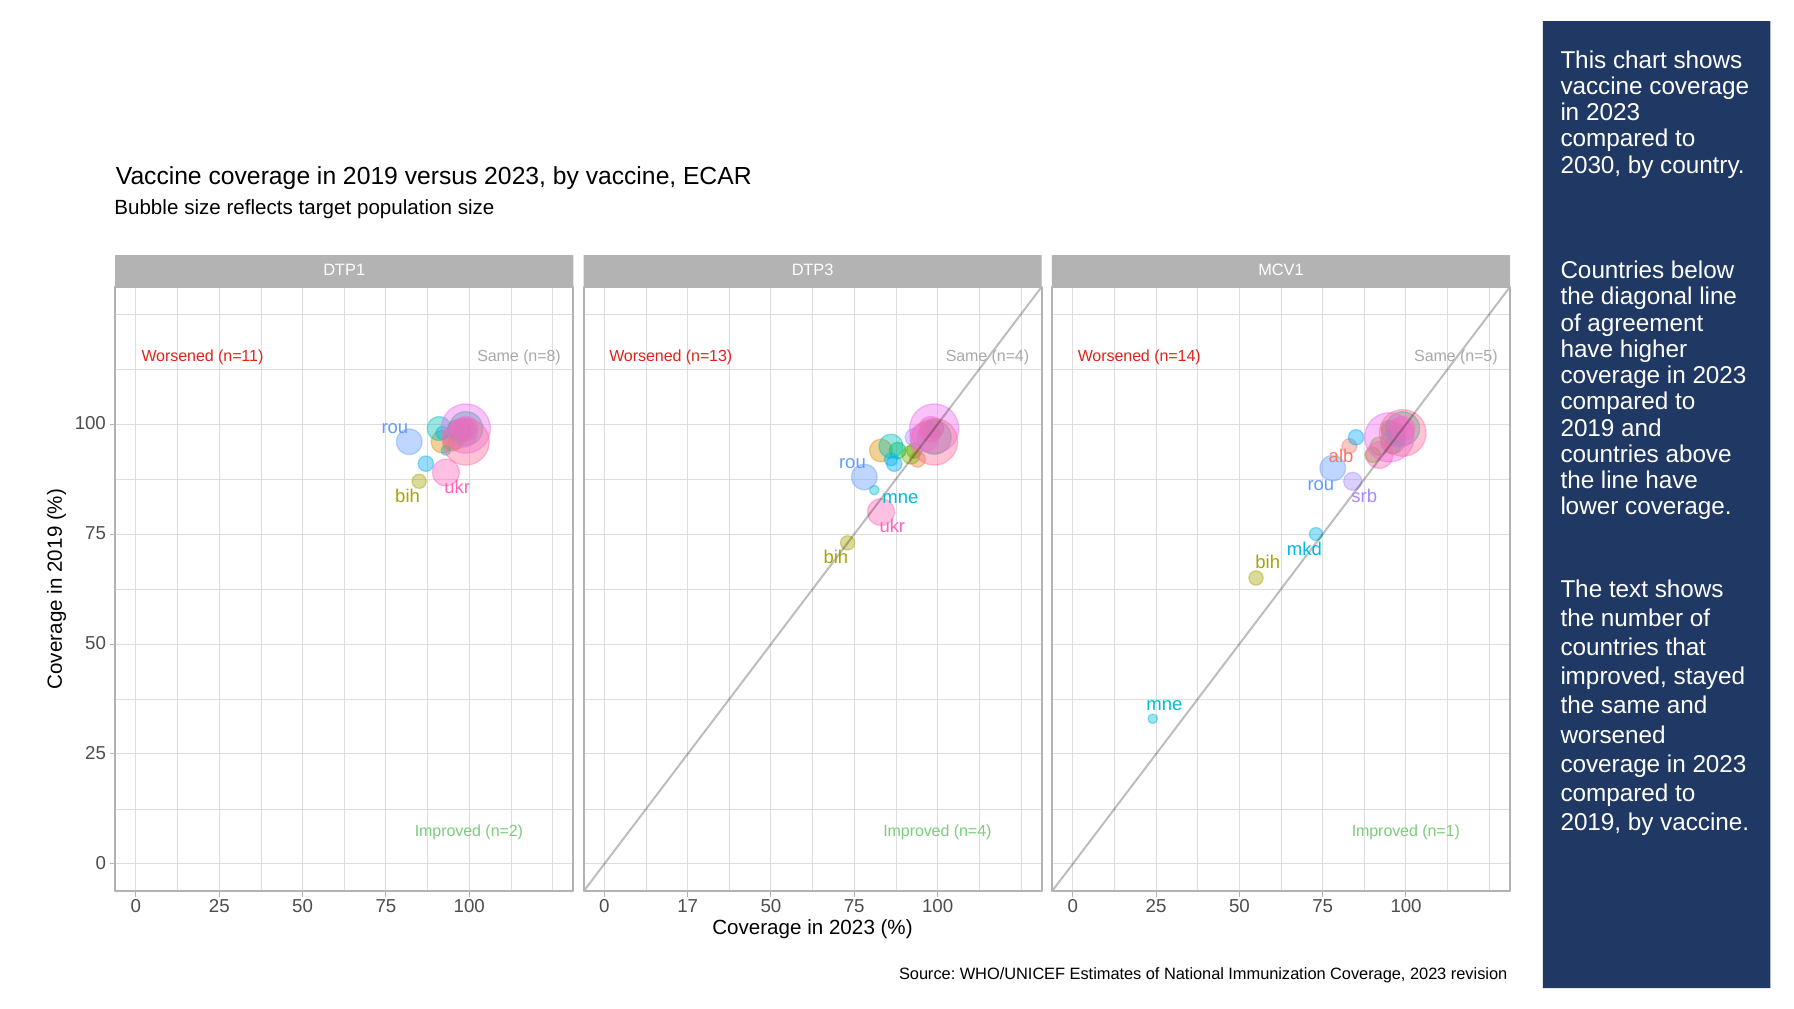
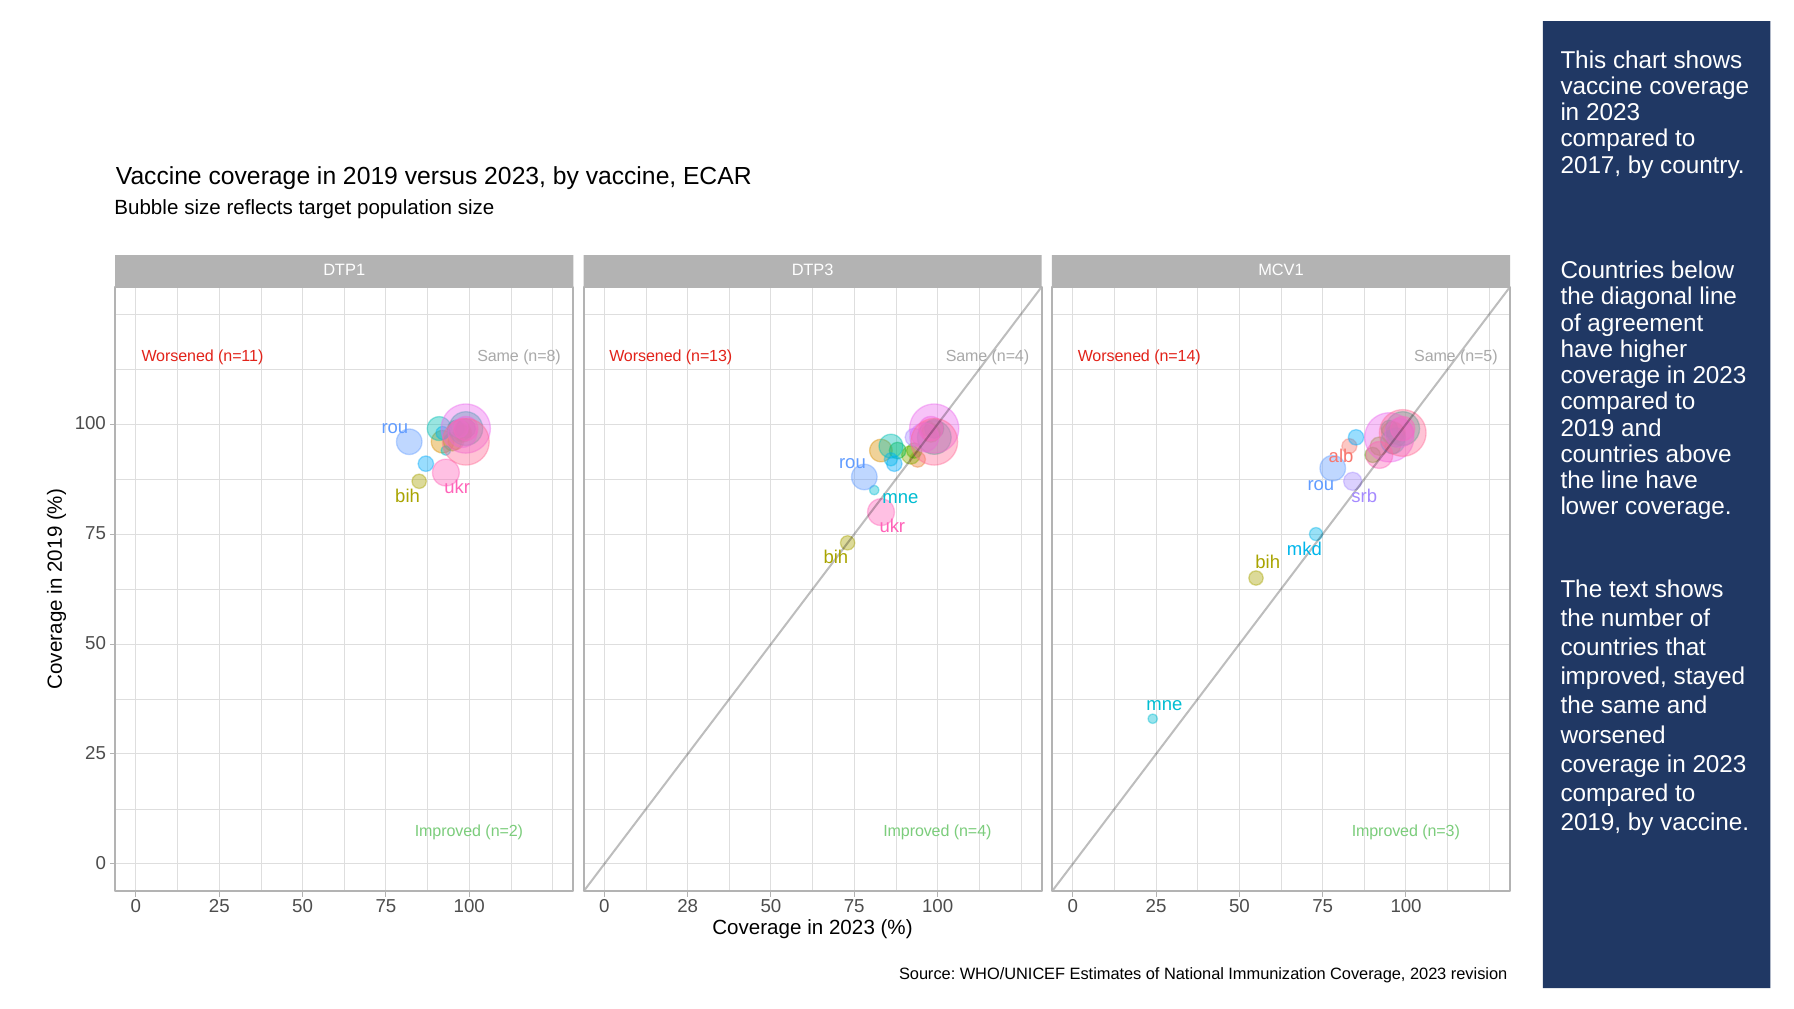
2030: 2030 -> 2017
n=1: n=1 -> n=3
17: 17 -> 28
